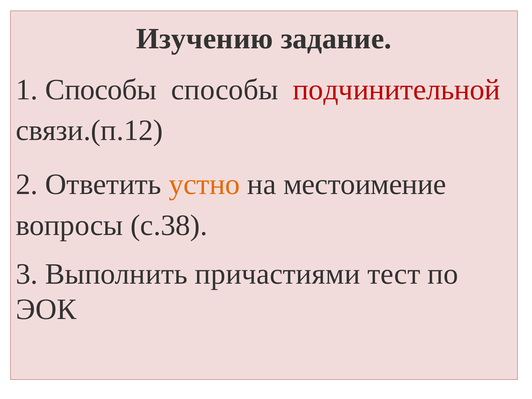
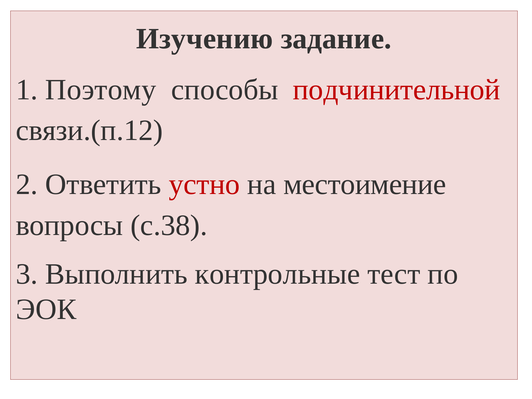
1 Способы: Способы -> Поэтому
устно colour: orange -> red
причастиями: причастиями -> контрольные
